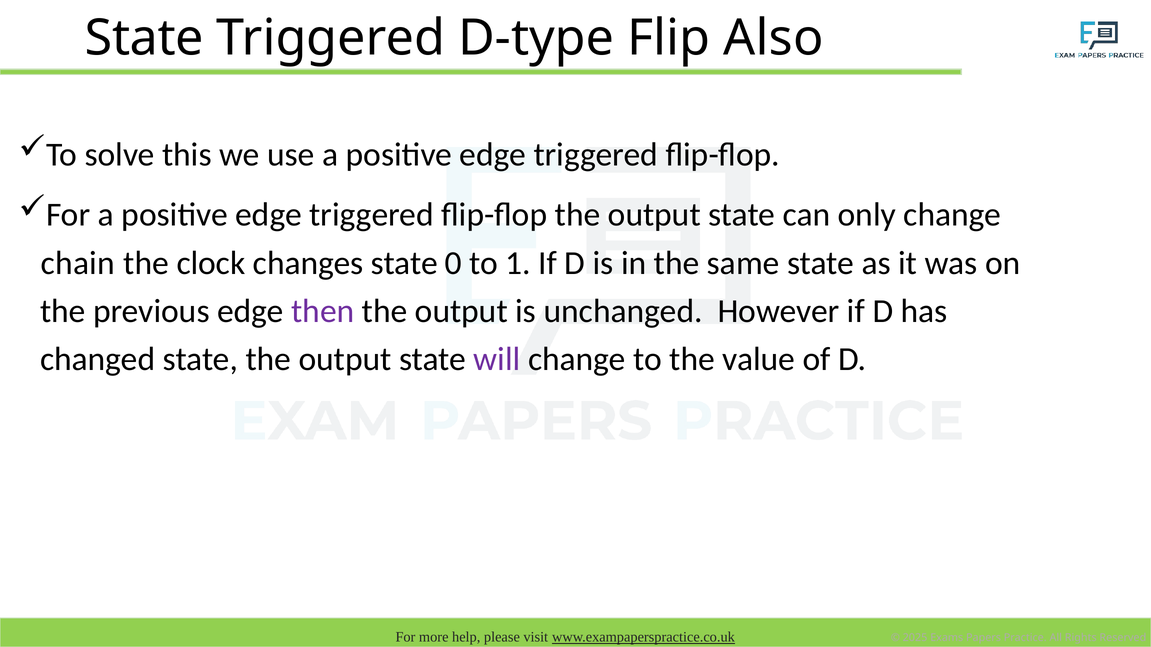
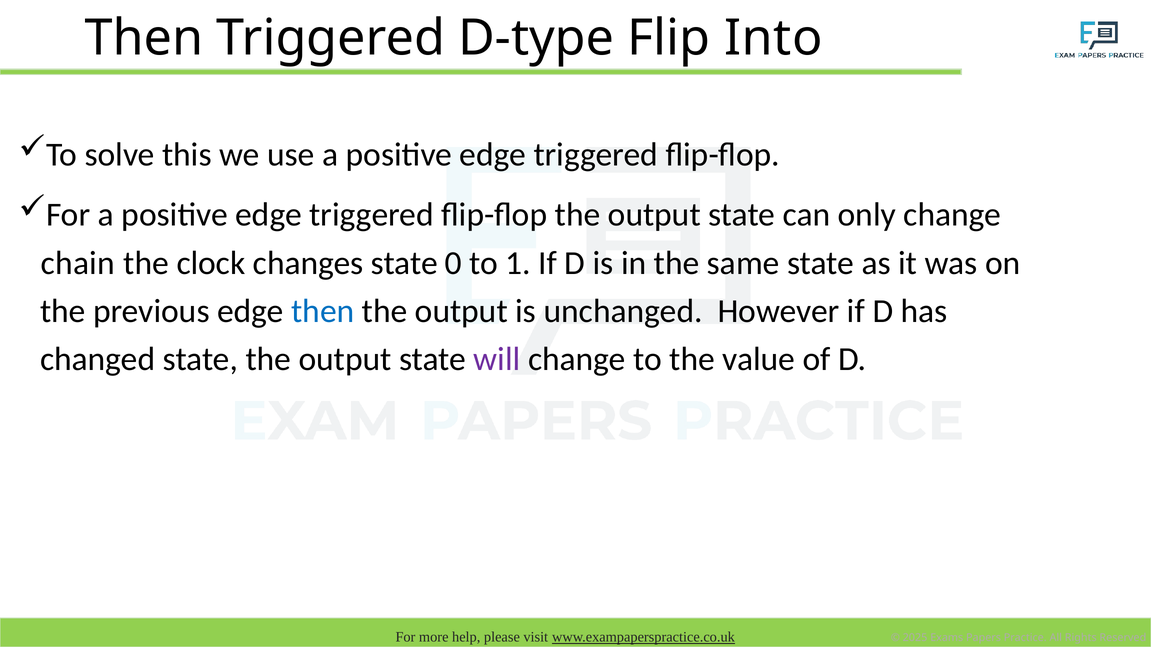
State at (144, 38): State -> Then
Also: Also -> Into
then at (323, 311) colour: purple -> blue
